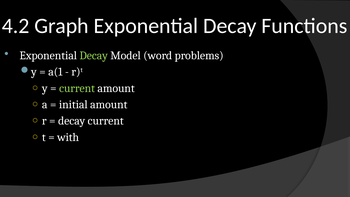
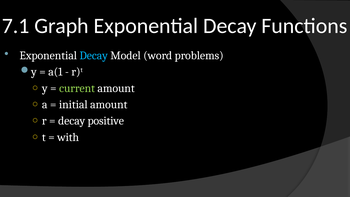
4.2: 4.2 -> 7.1
Decay at (94, 55) colour: light green -> light blue
decay current: current -> positive
